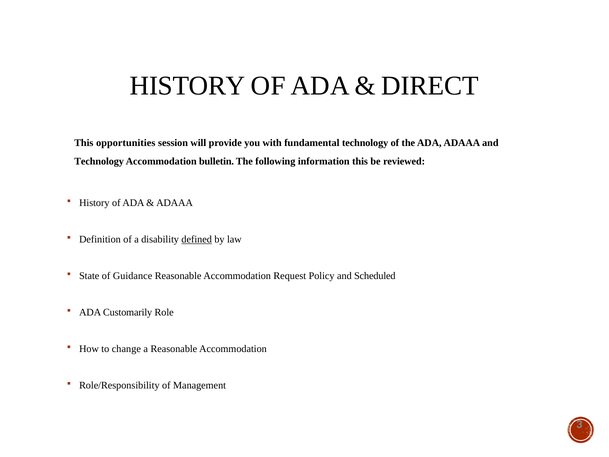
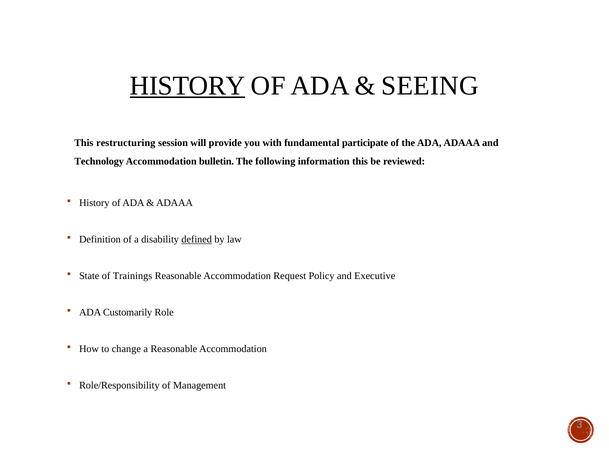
HISTORY at (188, 86) underline: none -> present
DIRECT: DIRECT -> SEEING
opportunities: opportunities -> restructuring
fundamental technology: technology -> participate
Guidance: Guidance -> Trainings
Scheduled: Scheduled -> Executive
